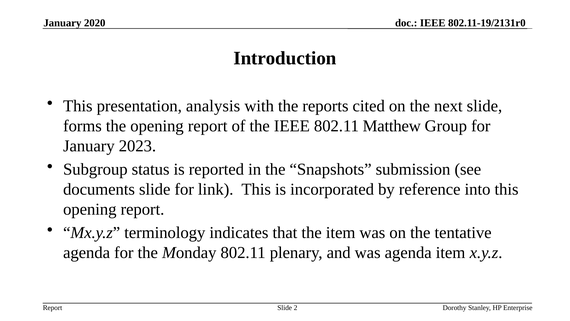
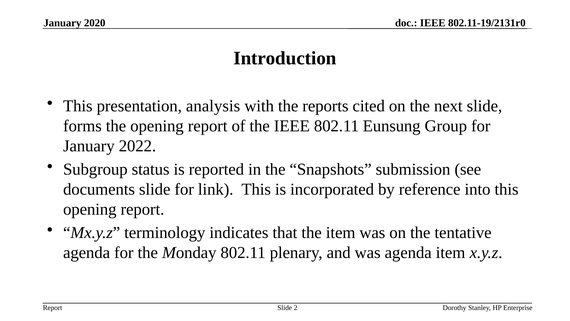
Matthew: Matthew -> Eunsung
2023: 2023 -> 2022
